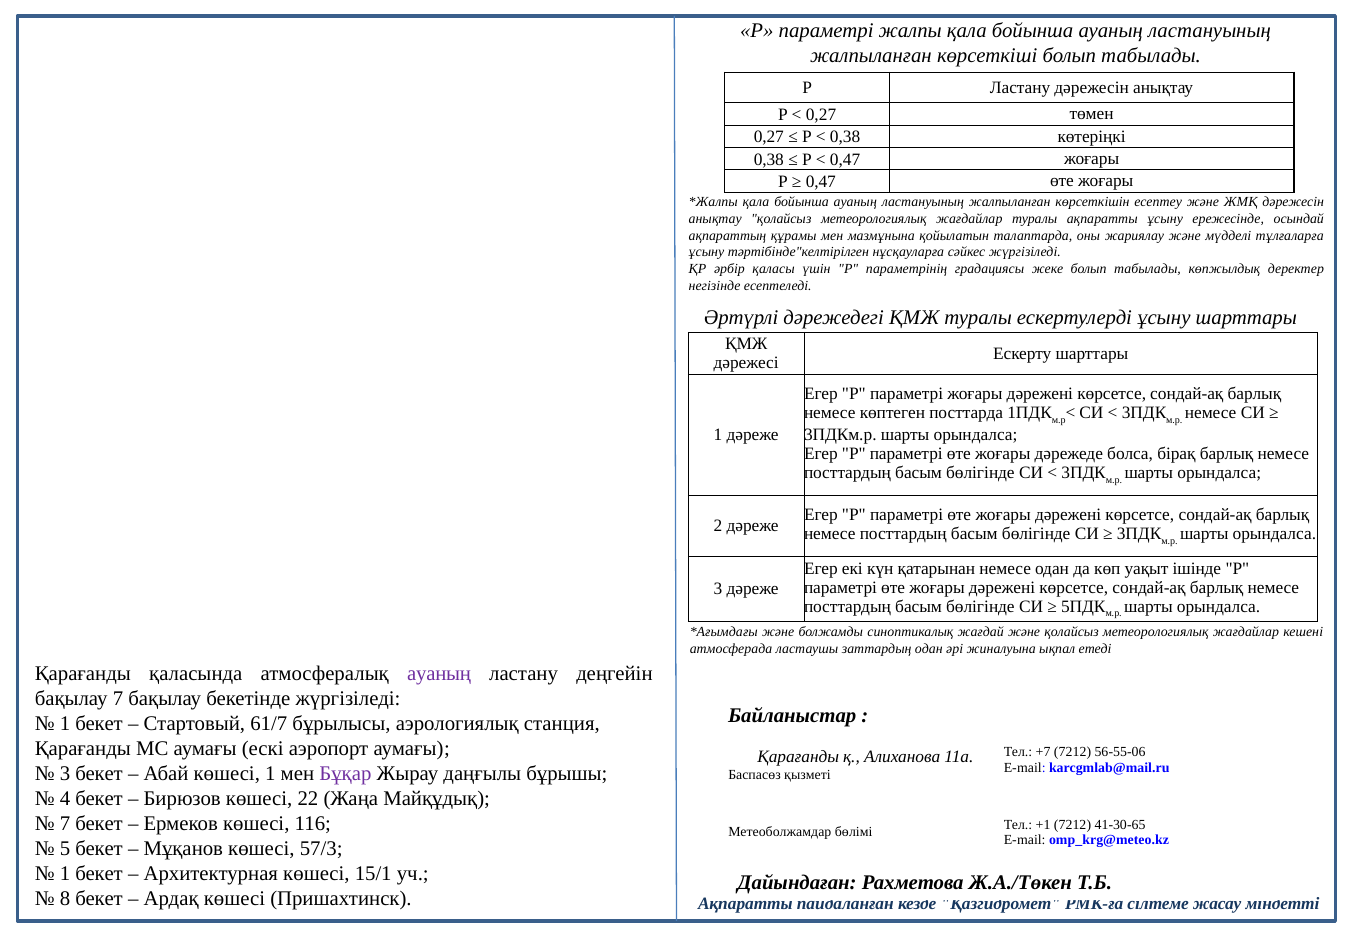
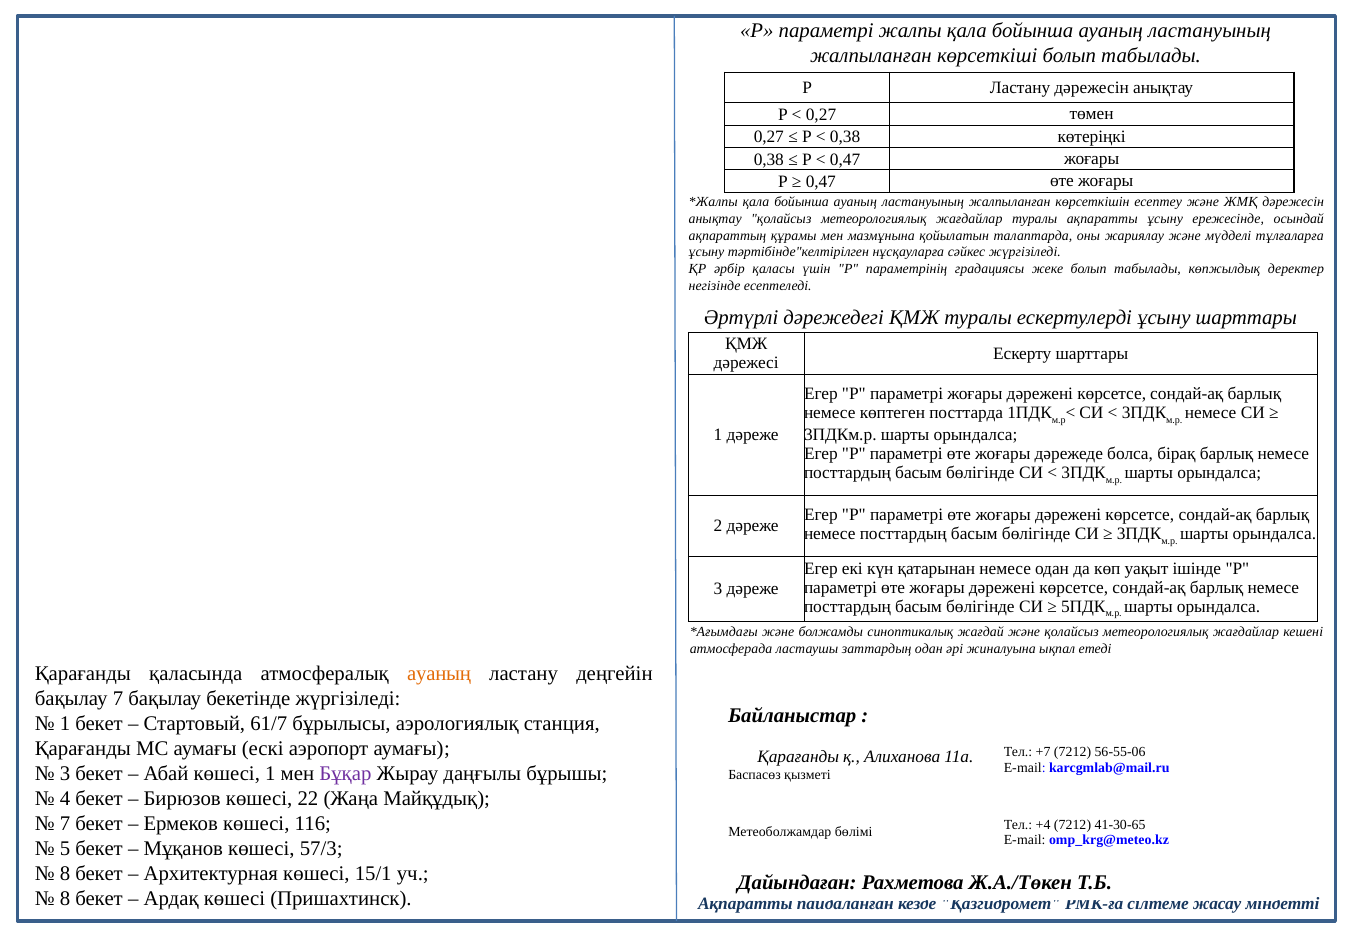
ауаның at (439, 673) colour: purple -> orange
+1: +1 -> +4
1 at (65, 873): 1 -> 8
